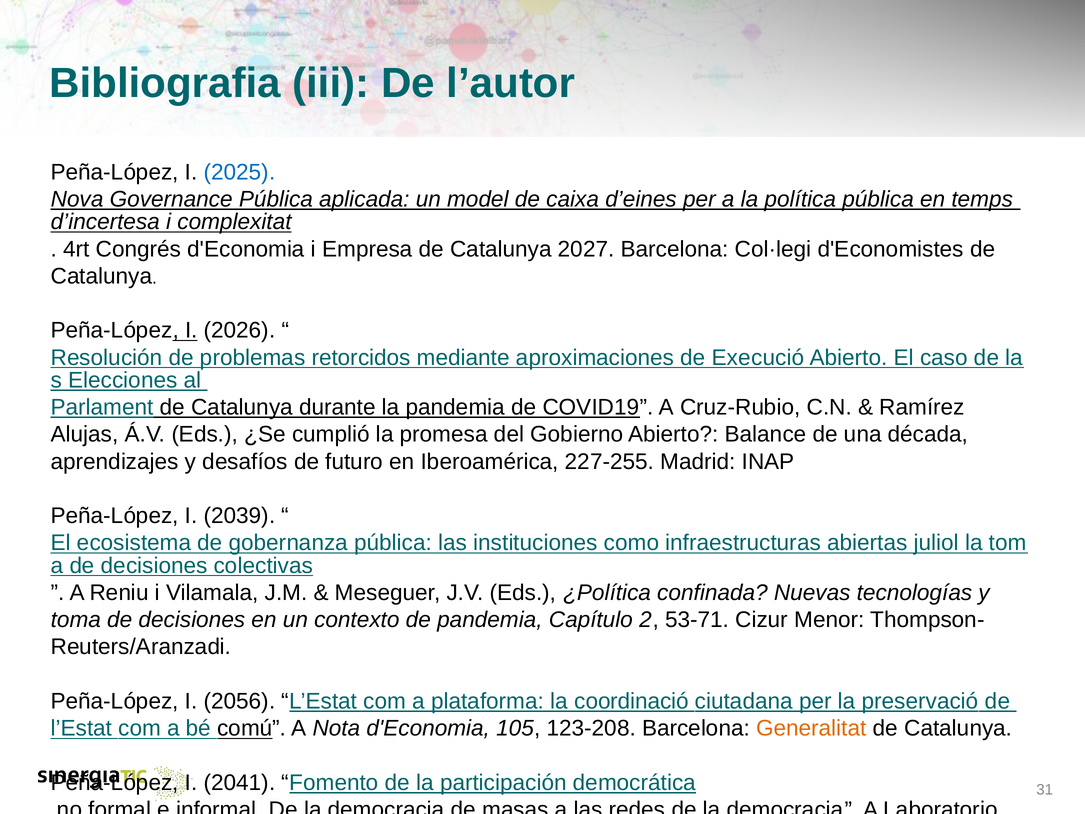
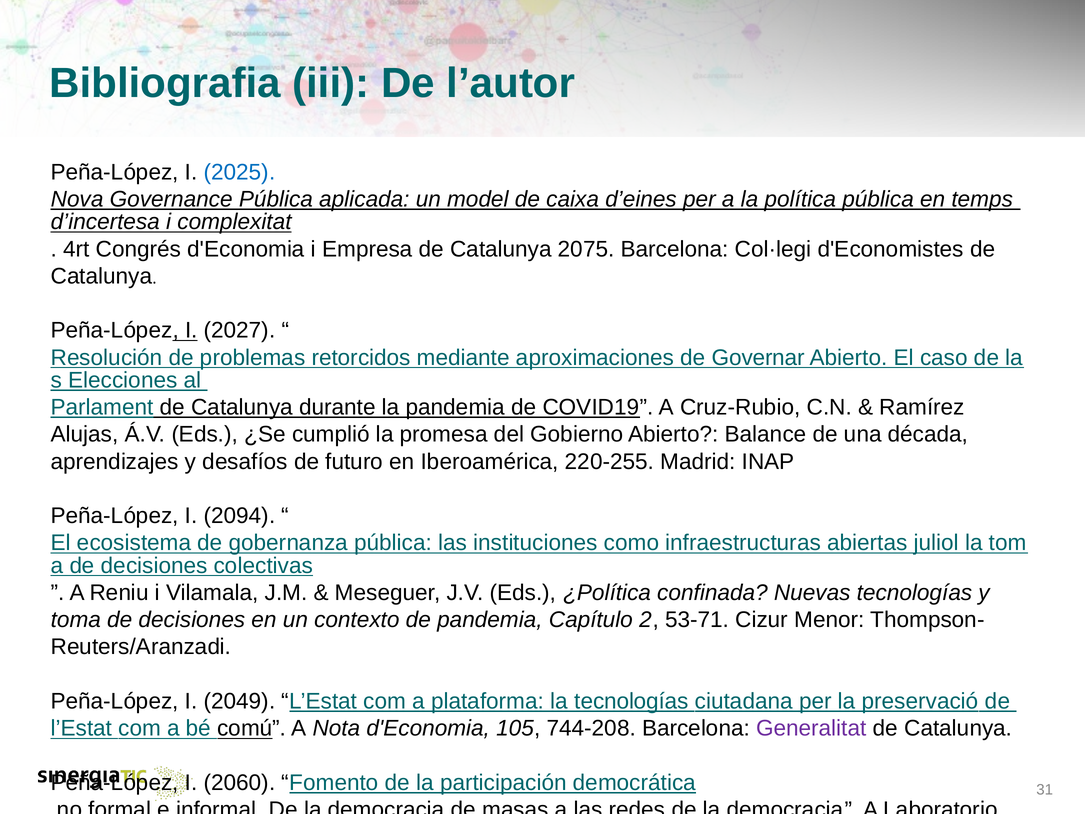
2027: 2027 -> 2075
2026: 2026 -> 2027
Execució: Execució -> Governar
227-255: 227-255 -> 220-255
2039: 2039 -> 2094
2056: 2056 -> 2049
la coordinació: coordinació -> tecnologías
123-208: 123-208 -> 744-208
Generalitat colour: orange -> purple
2041: 2041 -> 2060
